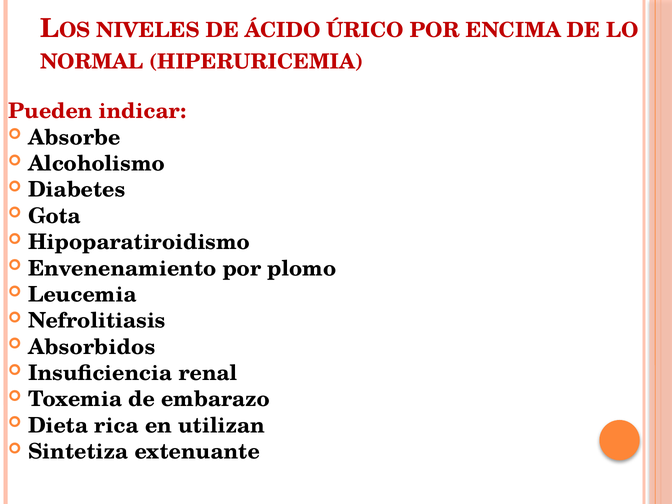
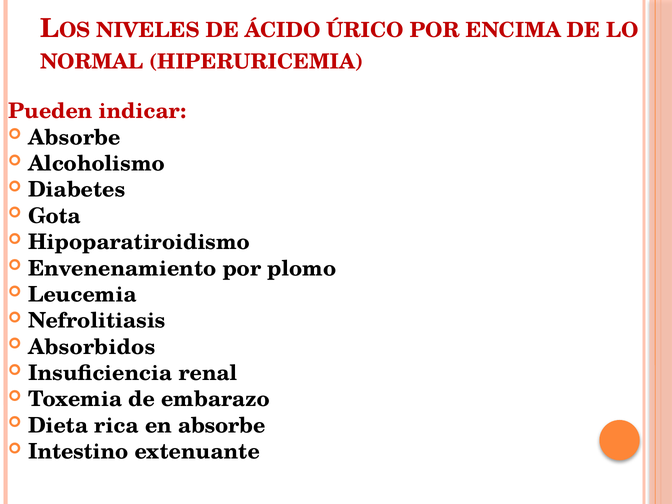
en utilizan: utilizan -> absorbe
Sintetiza: Sintetiza -> Intestino
